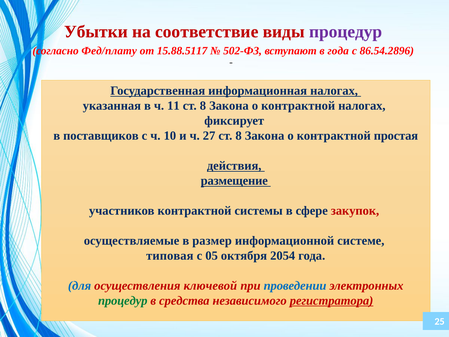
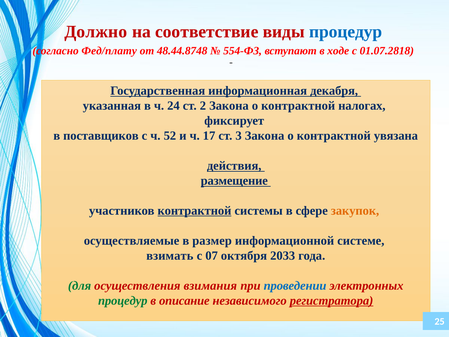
Убытки: Убытки -> Должно
процедур at (346, 32) colour: purple -> blue
15.88.5117: 15.88.5117 -> 48.44.8748
502-ФЗ: 502-ФЗ -> 554-ФЗ
в года: года -> ходе
86.54.2896: 86.54.2896 -> 01.07.2818
информационная налогах: налогах -> декабря
11: 11 -> 24
8 at (203, 106): 8 -> 2
10: 10 -> 52
27: 27 -> 17
8 at (239, 136): 8 -> 3
простая: простая -> увязана
контрактной at (194, 211) underline: none -> present
закупок colour: red -> orange
типовая: типовая -> взимать
05: 05 -> 07
2054: 2054 -> 2033
для colour: blue -> green
ключевой: ключевой -> взимания
средства: средства -> описание
